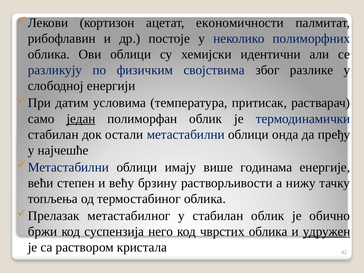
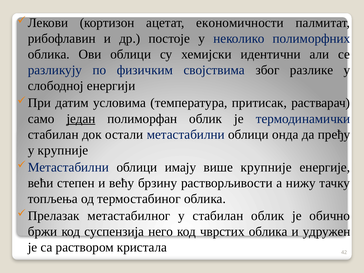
у најчешће: најчешће -> крупније
више годинама: годинама -> крупније
удружен underline: present -> none
